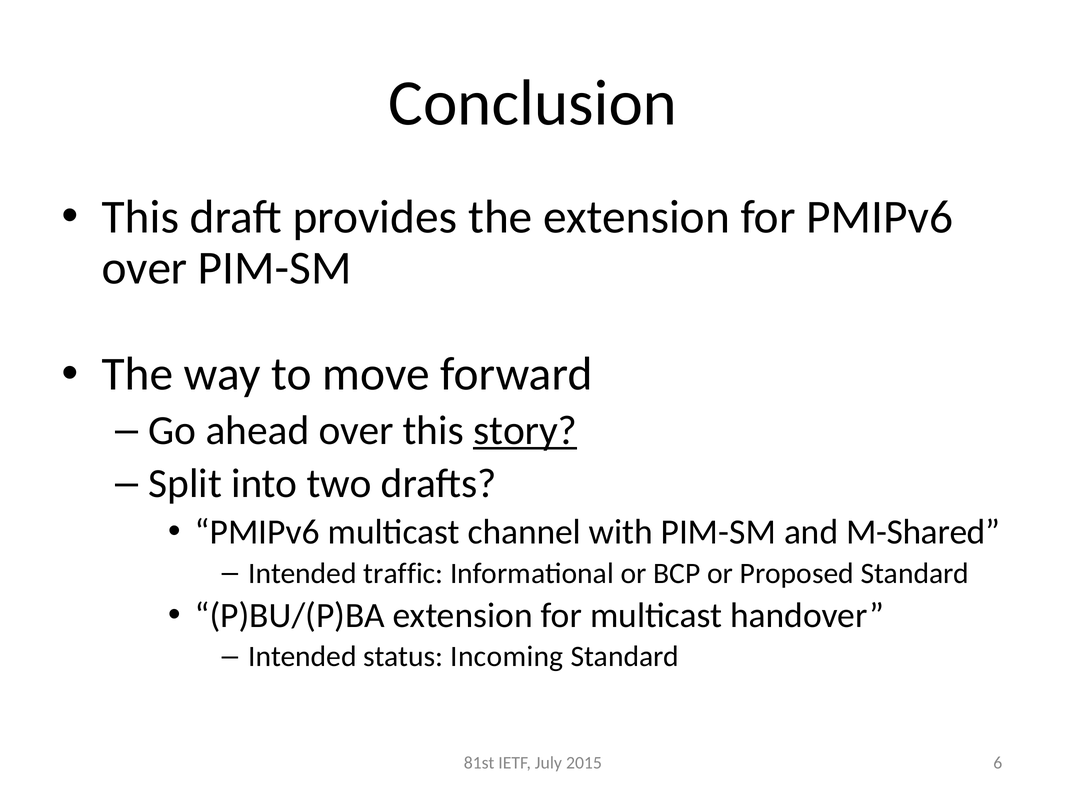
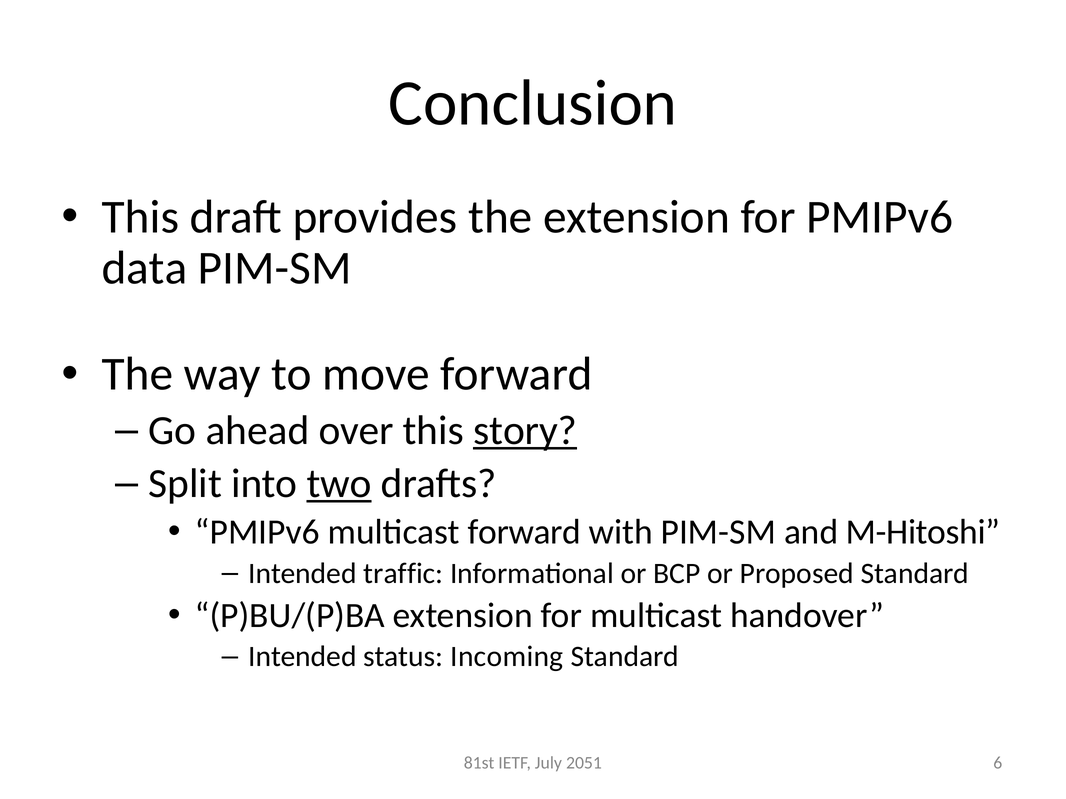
over at (145, 268): over -> data
two underline: none -> present
multicast channel: channel -> forward
M-Shared: M-Shared -> M-Hitoshi
2015: 2015 -> 2051
